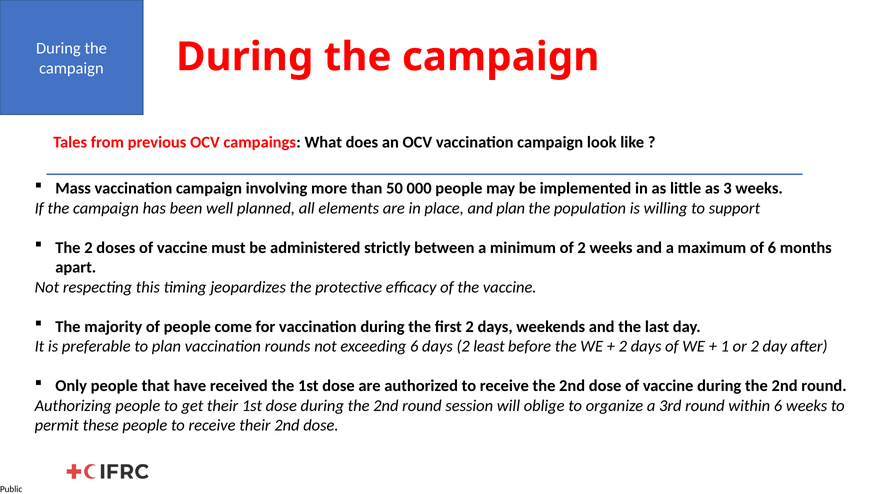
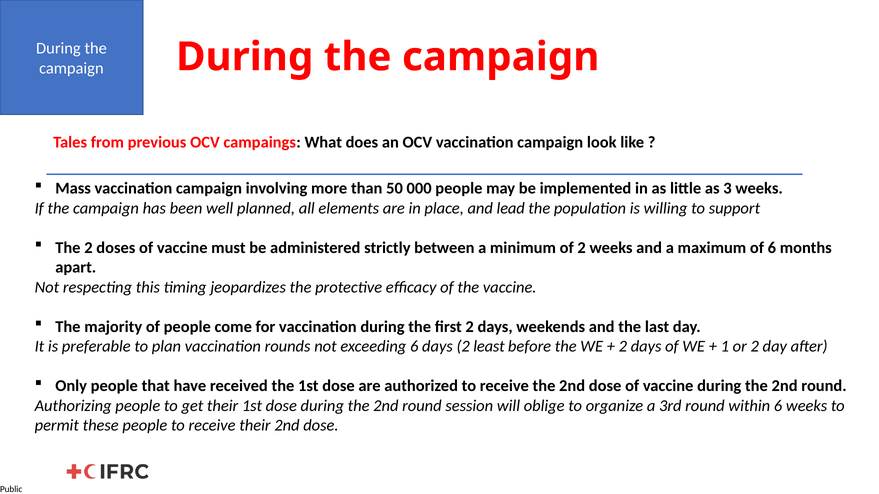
and plan: plan -> lead
